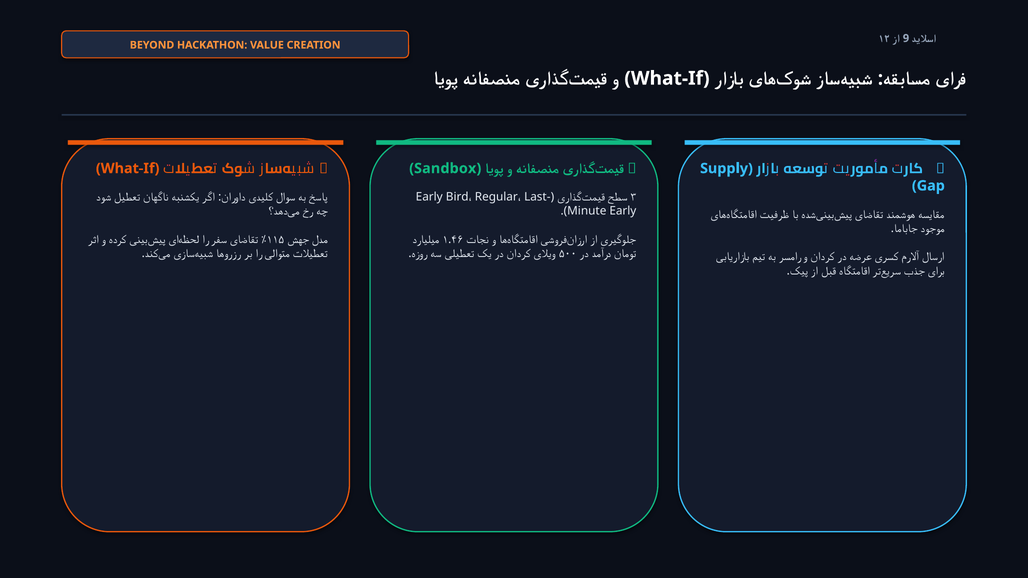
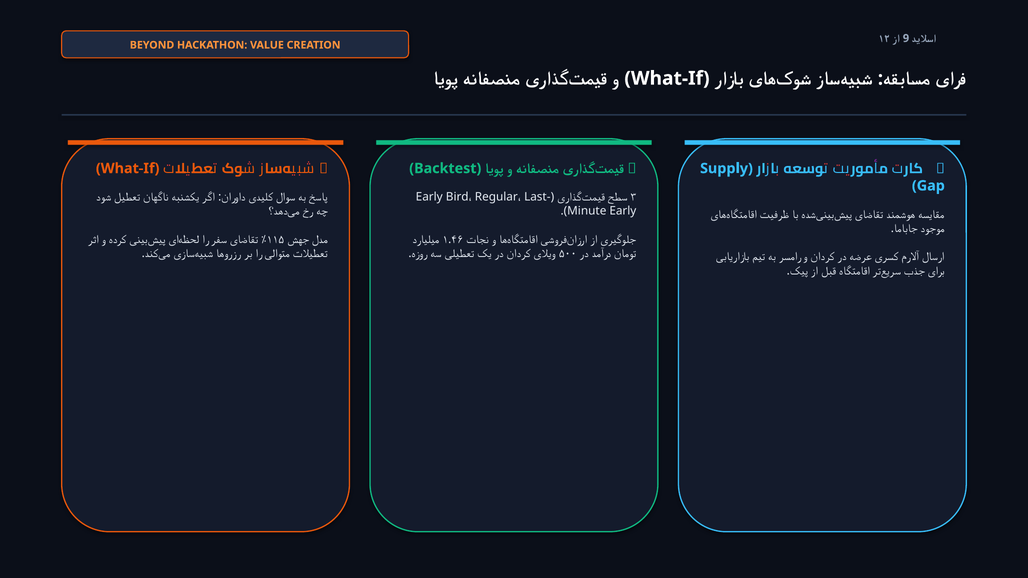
Sandbox: Sandbox -> Backtest
